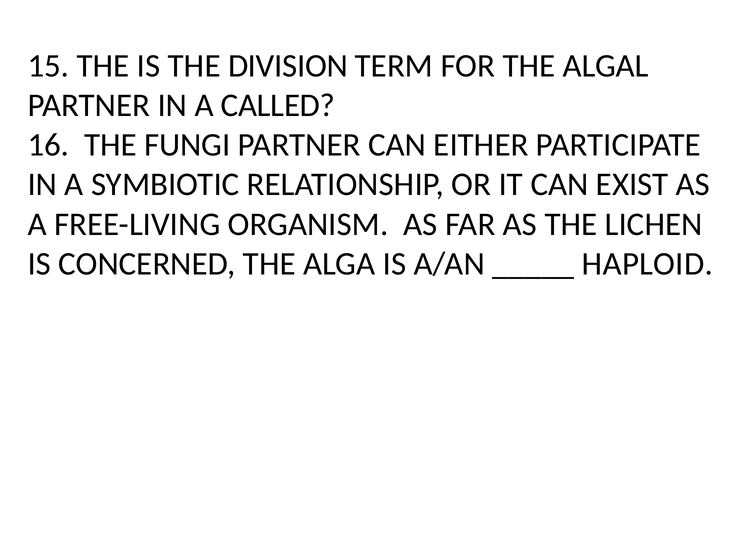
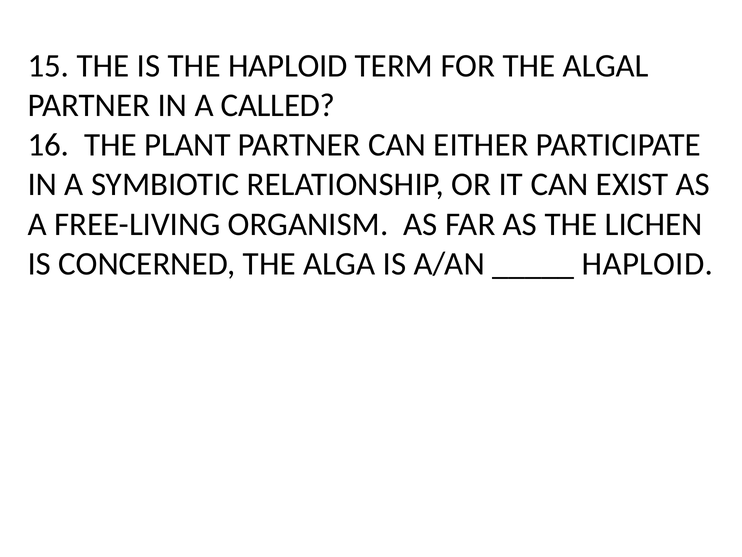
THE DIVISION: DIVISION -> HAPLOID
FUNGI: FUNGI -> PLANT
